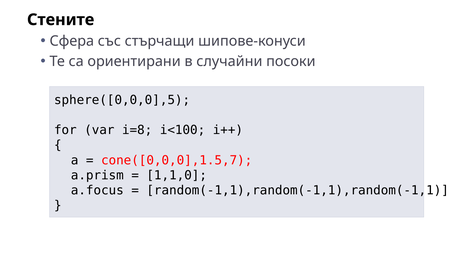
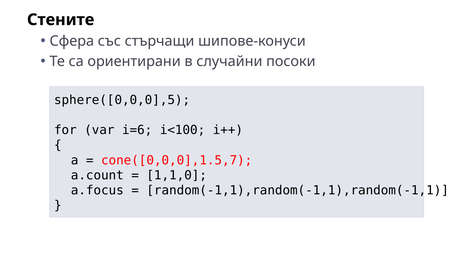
i=8: i=8 -> i=6
a.prism: a.prism -> a.count
